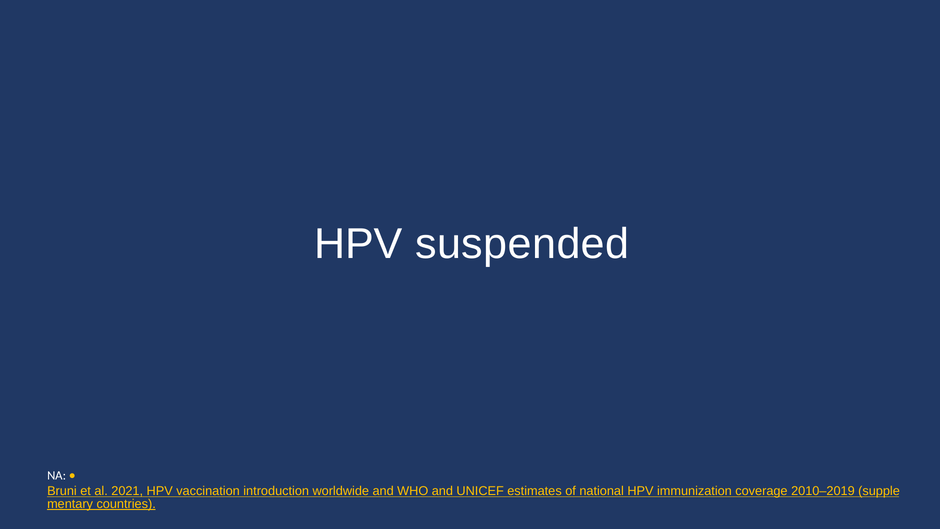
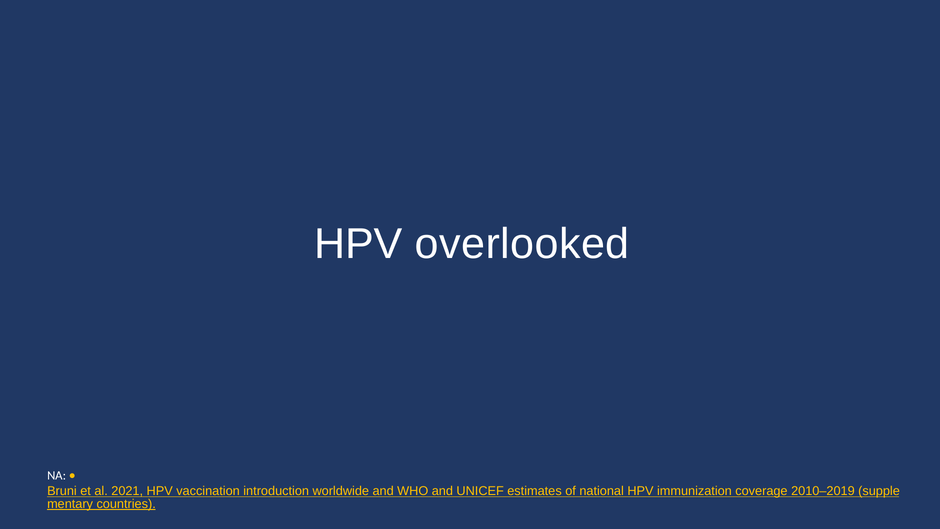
suspended: suspended -> overlooked
